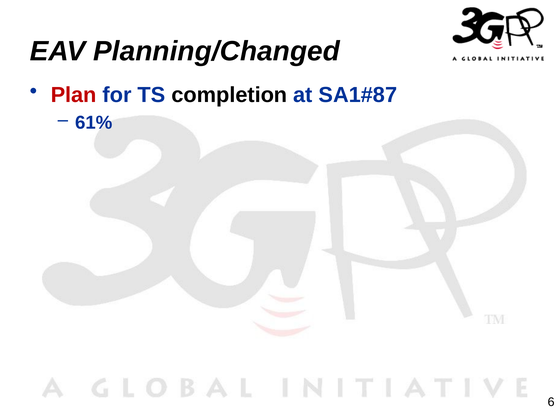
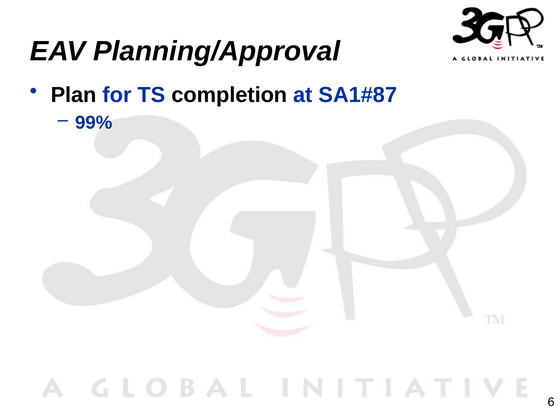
Planning/Changed: Planning/Changed -> Planning/Approval
Plan colour: red -> black
61%: 61% -> 99%
